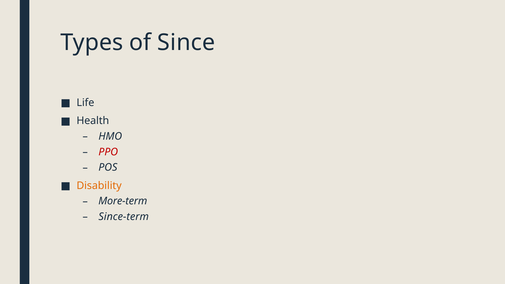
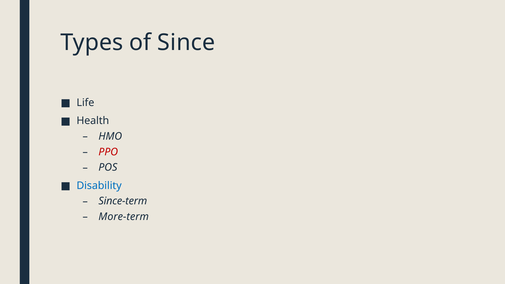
Disability colour: orange -> blue
More-term: More-term -> Since-term
Since-term: Since-term -> More-term
